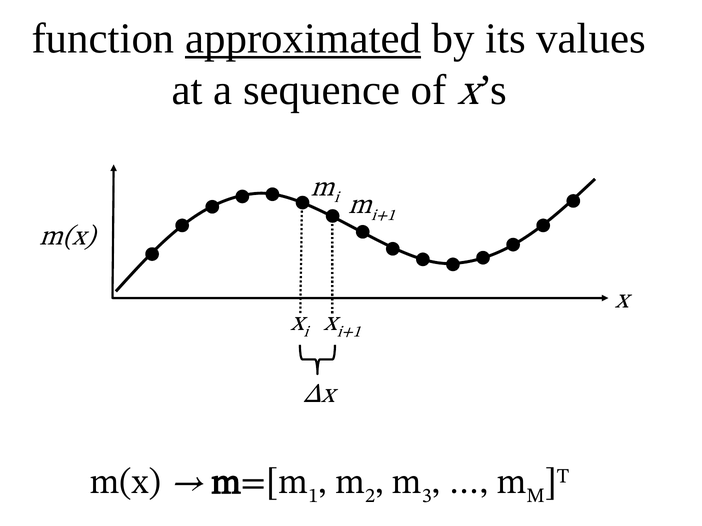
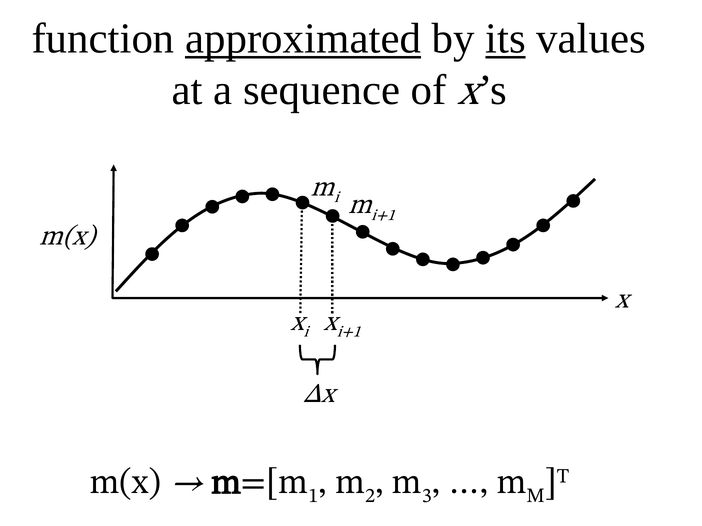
its underline: none -> present
